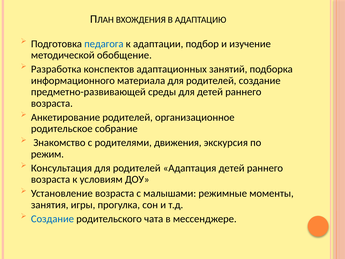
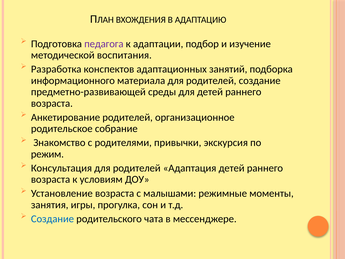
педагога colour: blue -> purple
обобщение: обобщение -> воспитания
движения: движения -> привычки
